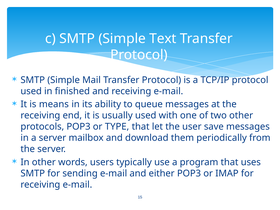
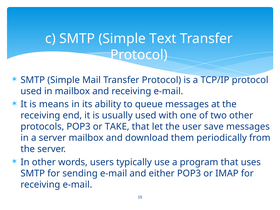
in finished: finished -> mailbox
TYPE: TYPE -> TAKE
